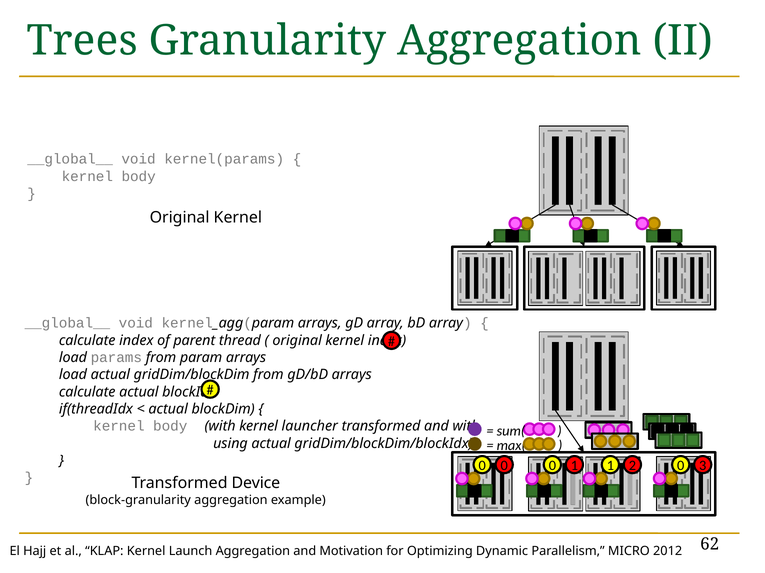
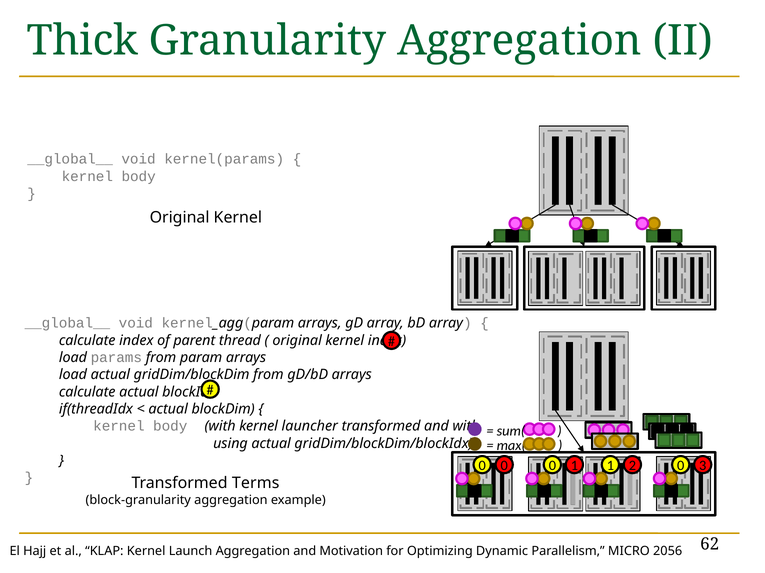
Trees: Trees -> Thick
Device: Device -> Terms
2012: 2012 -> 2056
